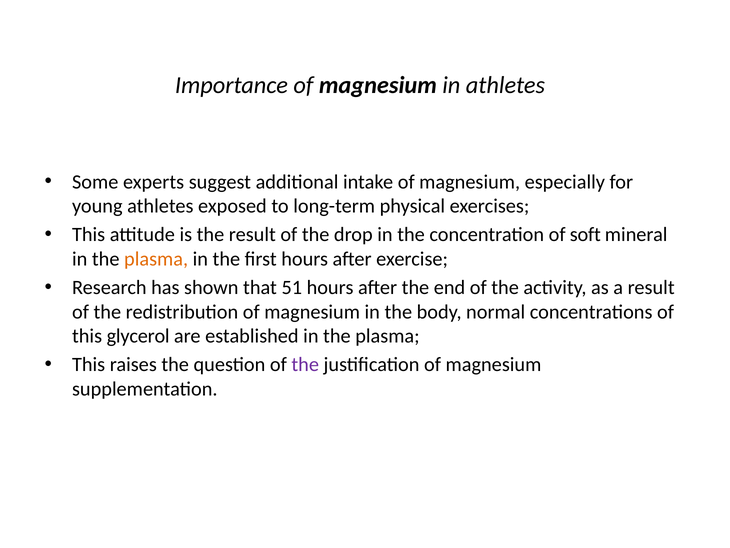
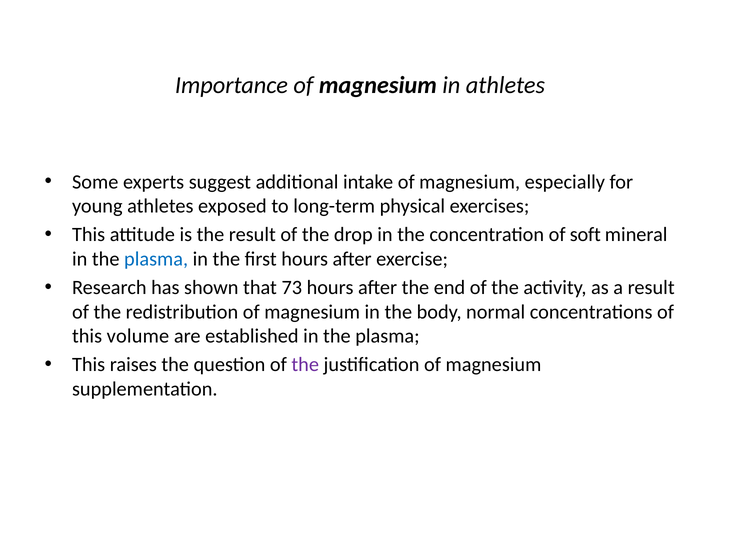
plasma at (156, 259) colour: orange -> blue
51: 51 -> 73
glycerol: glycerol -> volume
